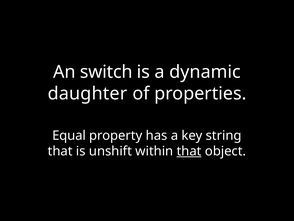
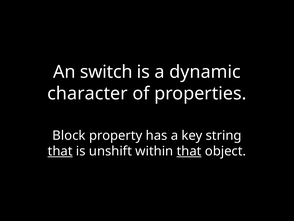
daughter: daughter -> character
Equal: Equal -> Block
that at (60, 151) underline: none -> present
